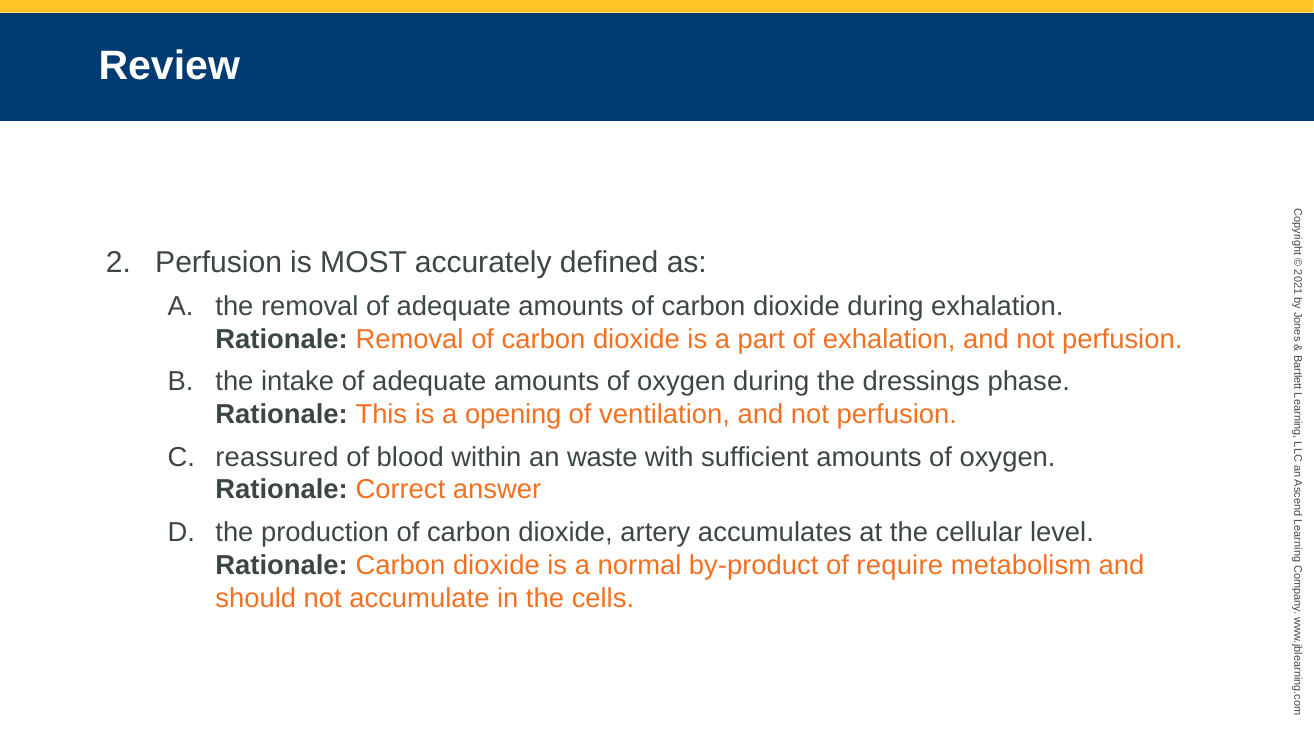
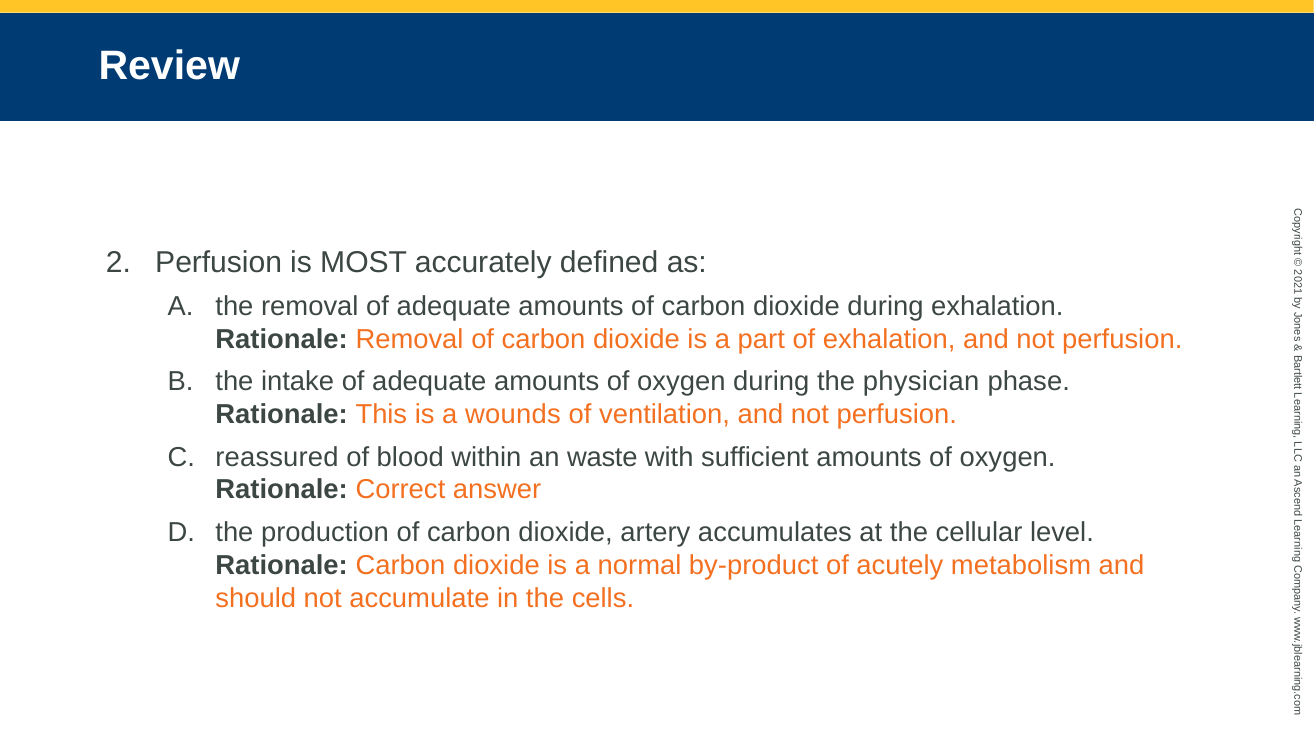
dressings: dressings -> physician
opening: opening -> wounds
require: require -> acutely
